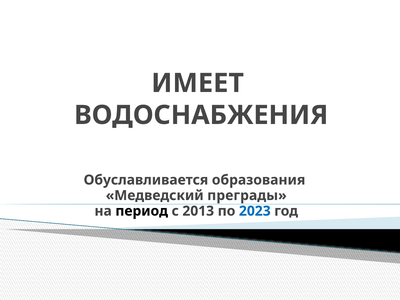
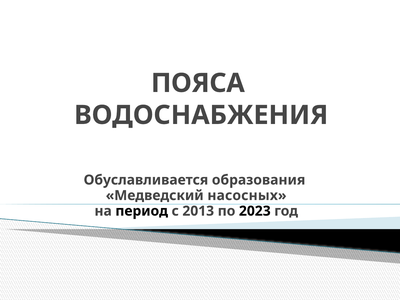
ИМЕЕТ: ИМЕЕТ -> ПОЯСА
преграды: преграды -> насосных
2023 colour: blue -> black
